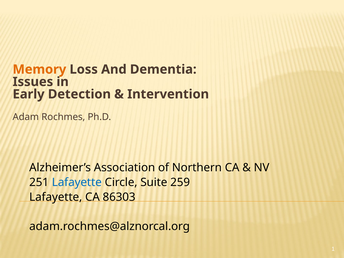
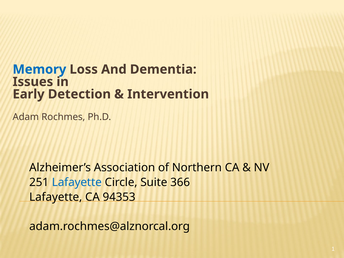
Memory colour: orange -> blue
259: 259 -> 366
86303: 86303 -> 94353
